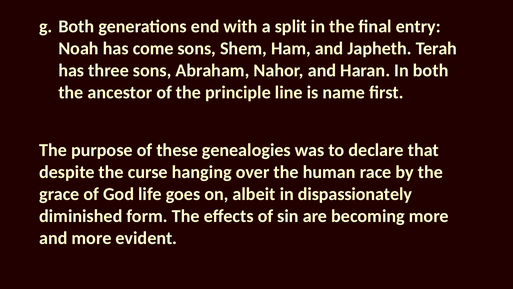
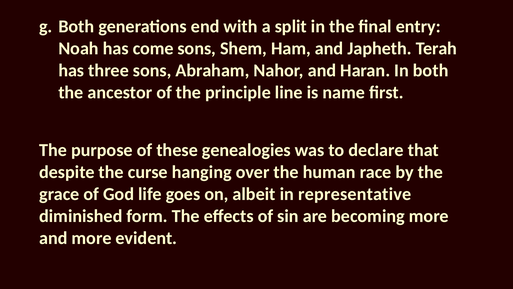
dispassionately: dispassionately -> representative
